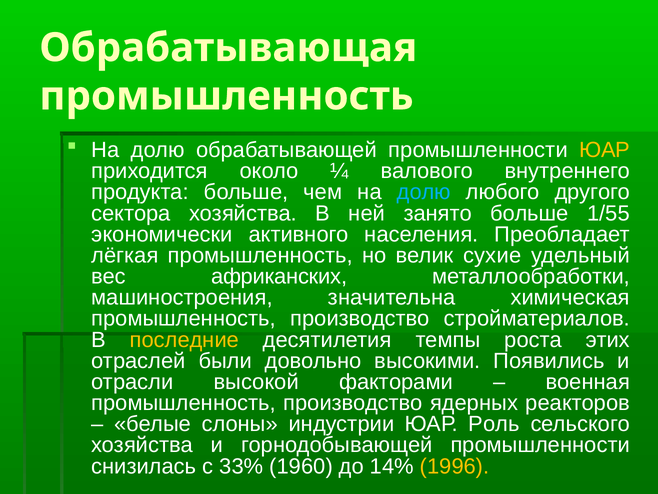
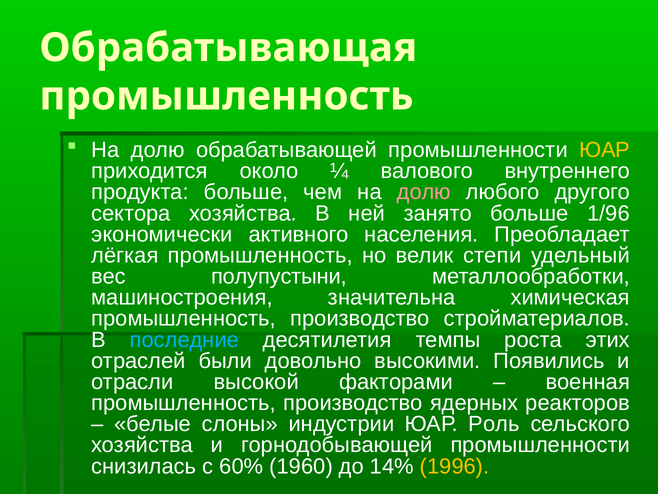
долю at (424, 192) colour: light blue -> pink
1/55: 1/55 -> 1/96
сухие: сухие -> степи
африканских: африканских -> полупустыни
последние colour: yellow -> light blue
33%: 33% -> 60%
